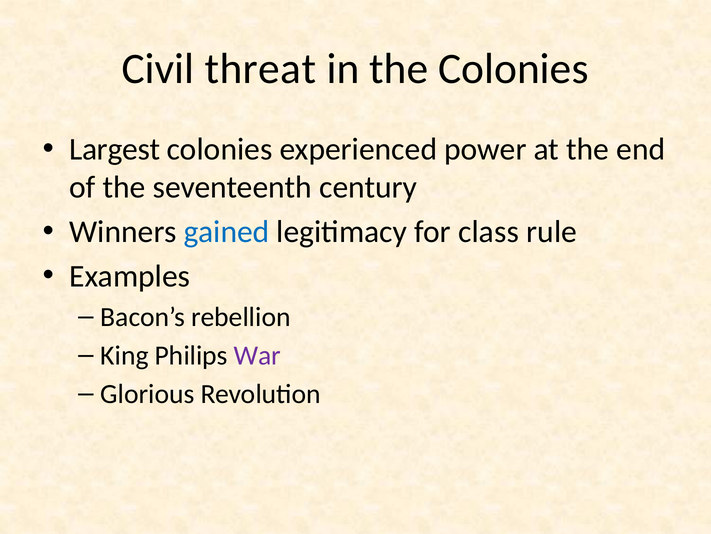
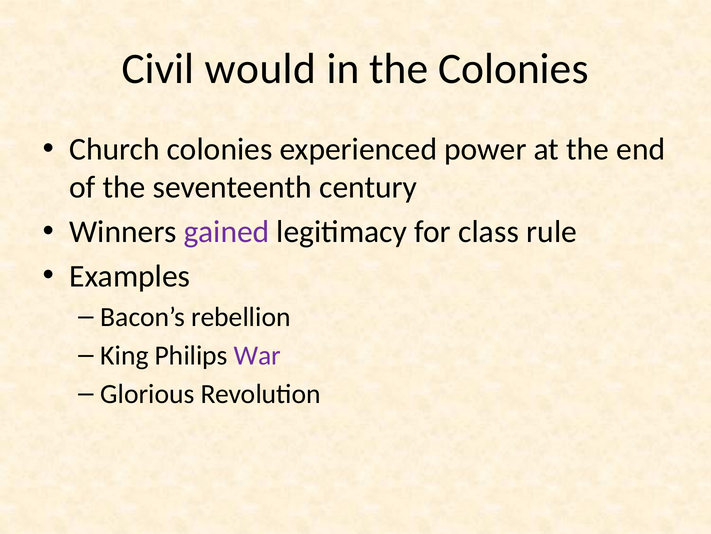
threat: threat -> would
Largest: Largest -> Church
gained colour: blue -> purple
